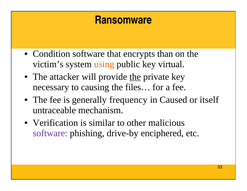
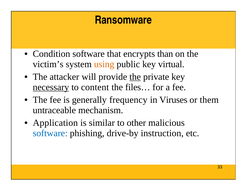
necessary underline: none -> present
causing: causing -> content
Caused: Caused -> Viruses
itself: itself -> them
Verification: Verification -> Application
software at (50, 133) colour: purple -> blue
enciphered: enciphered -> instruction
